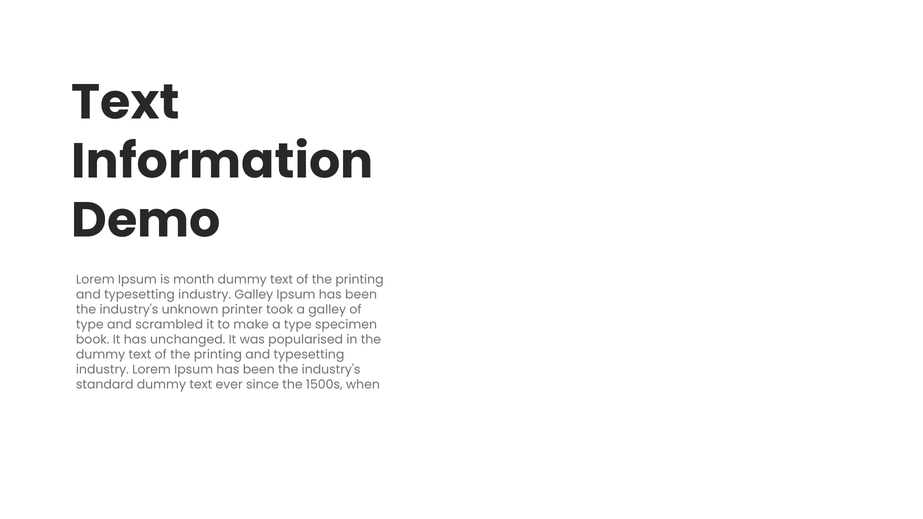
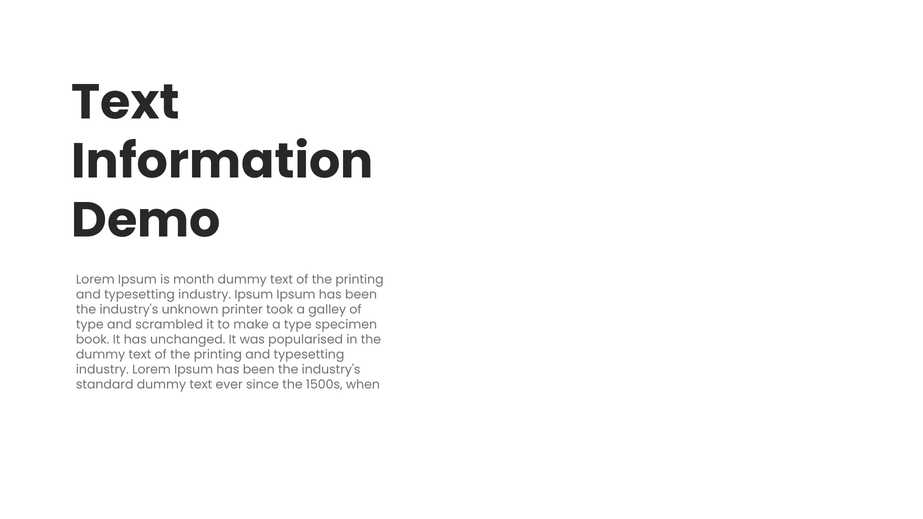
industry Galley: Galley -> Ipsum
